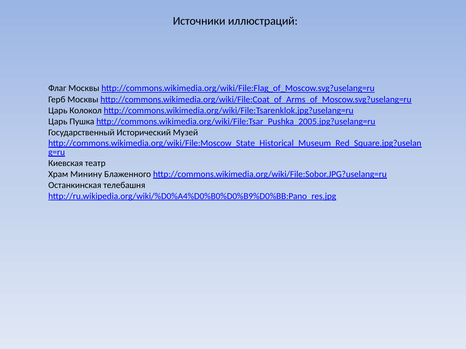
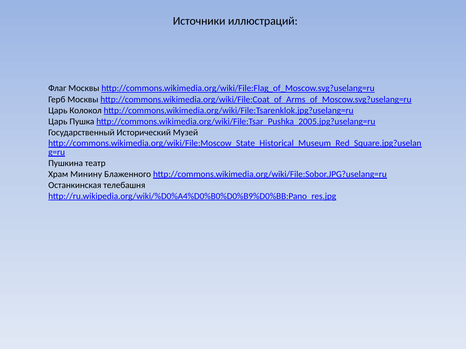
Киевская: Киевская -> Пушкина
